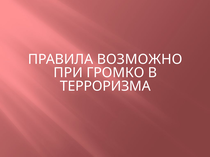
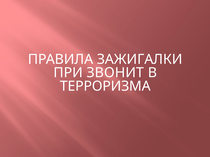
ВОЗМОЖНО: ВОЗМОЖНО -> ЗАЖИГАЛКИ
ГРОМКО: ГРОМКО -> ЗВОНИТ
